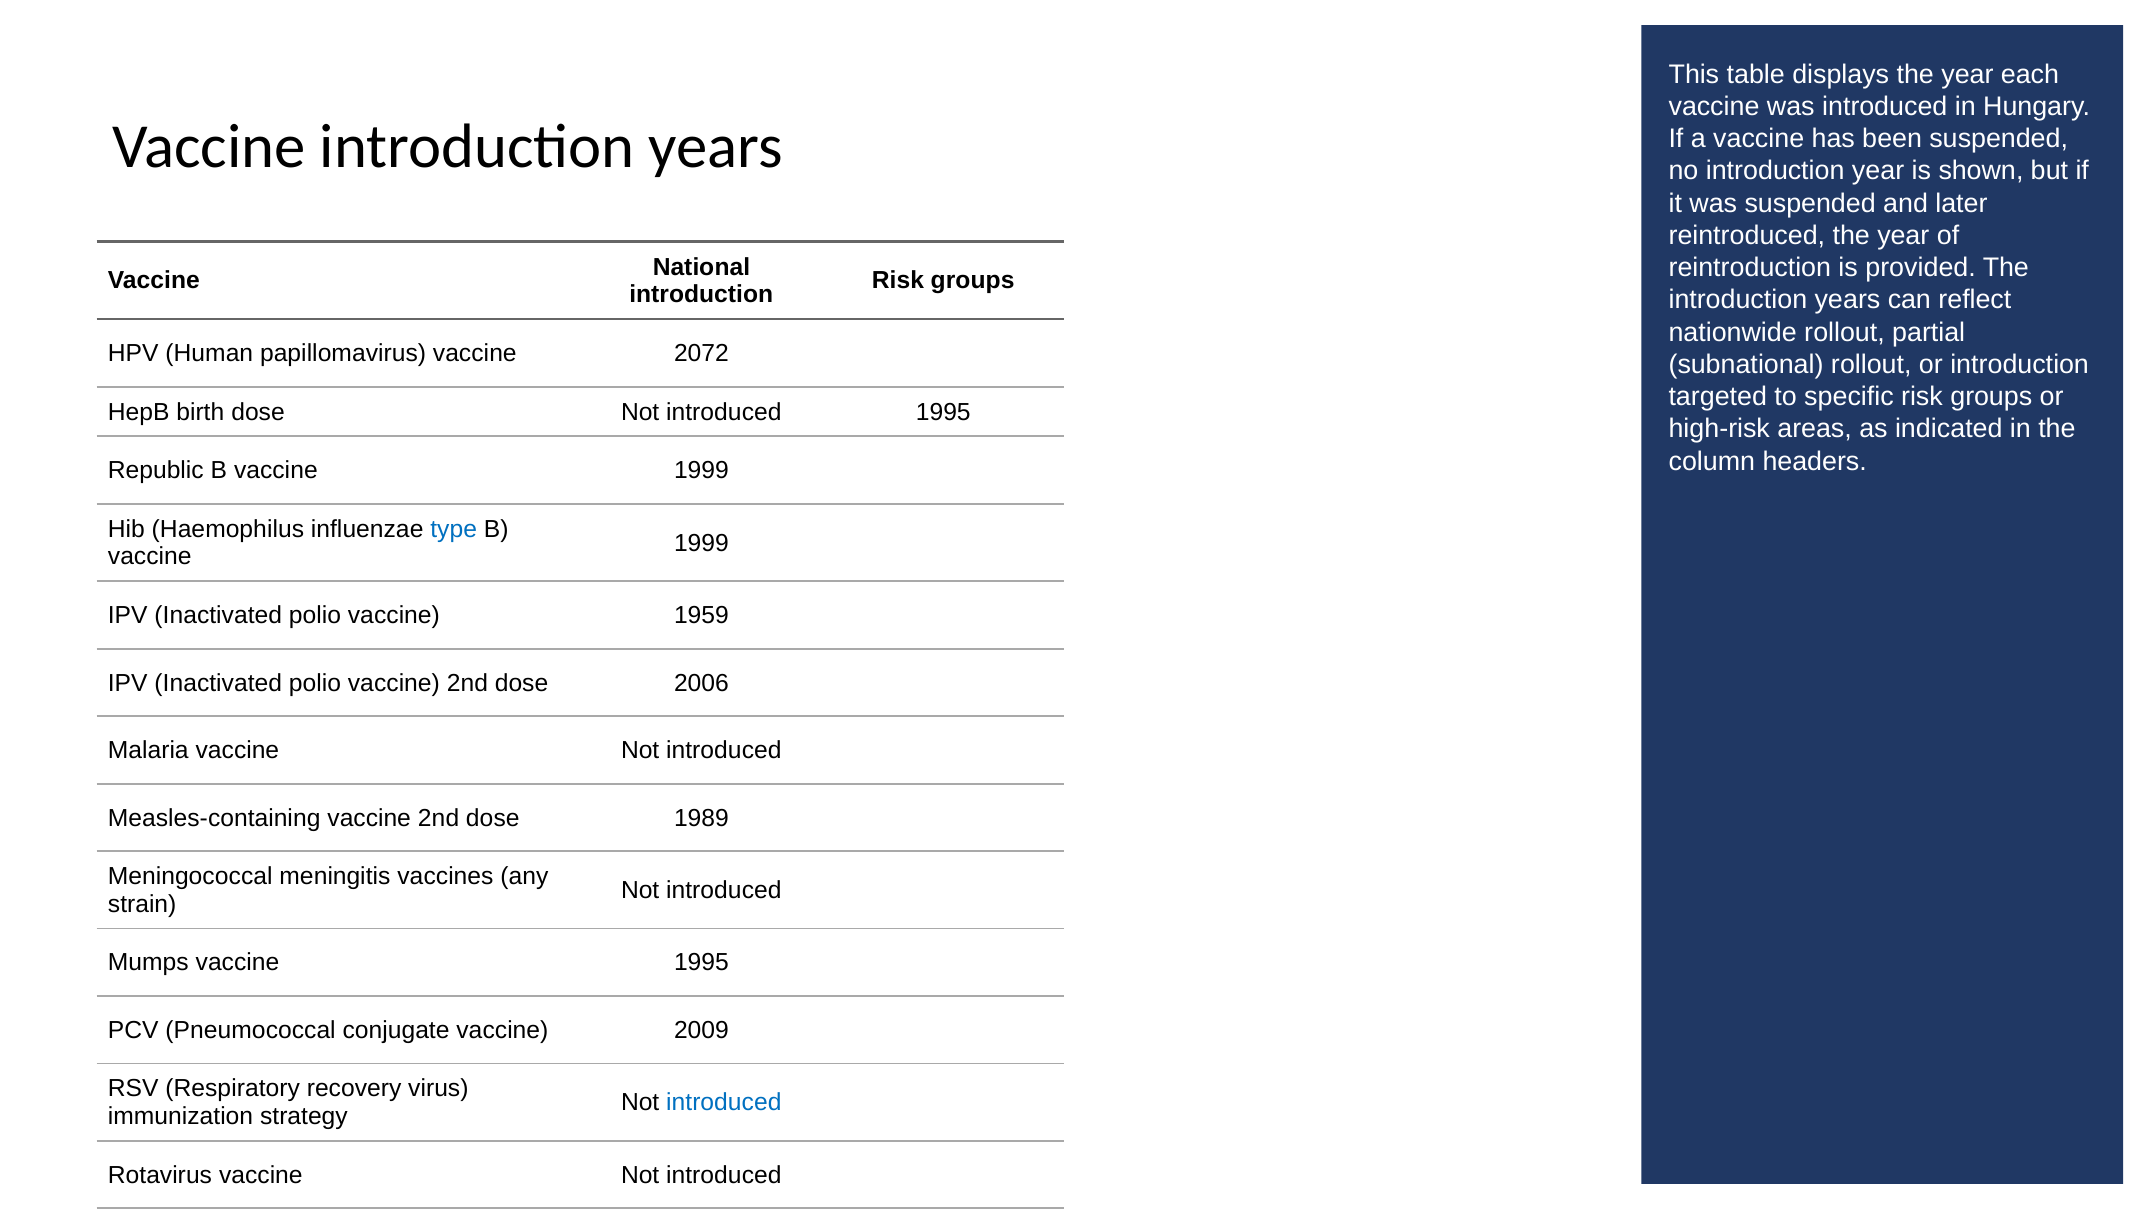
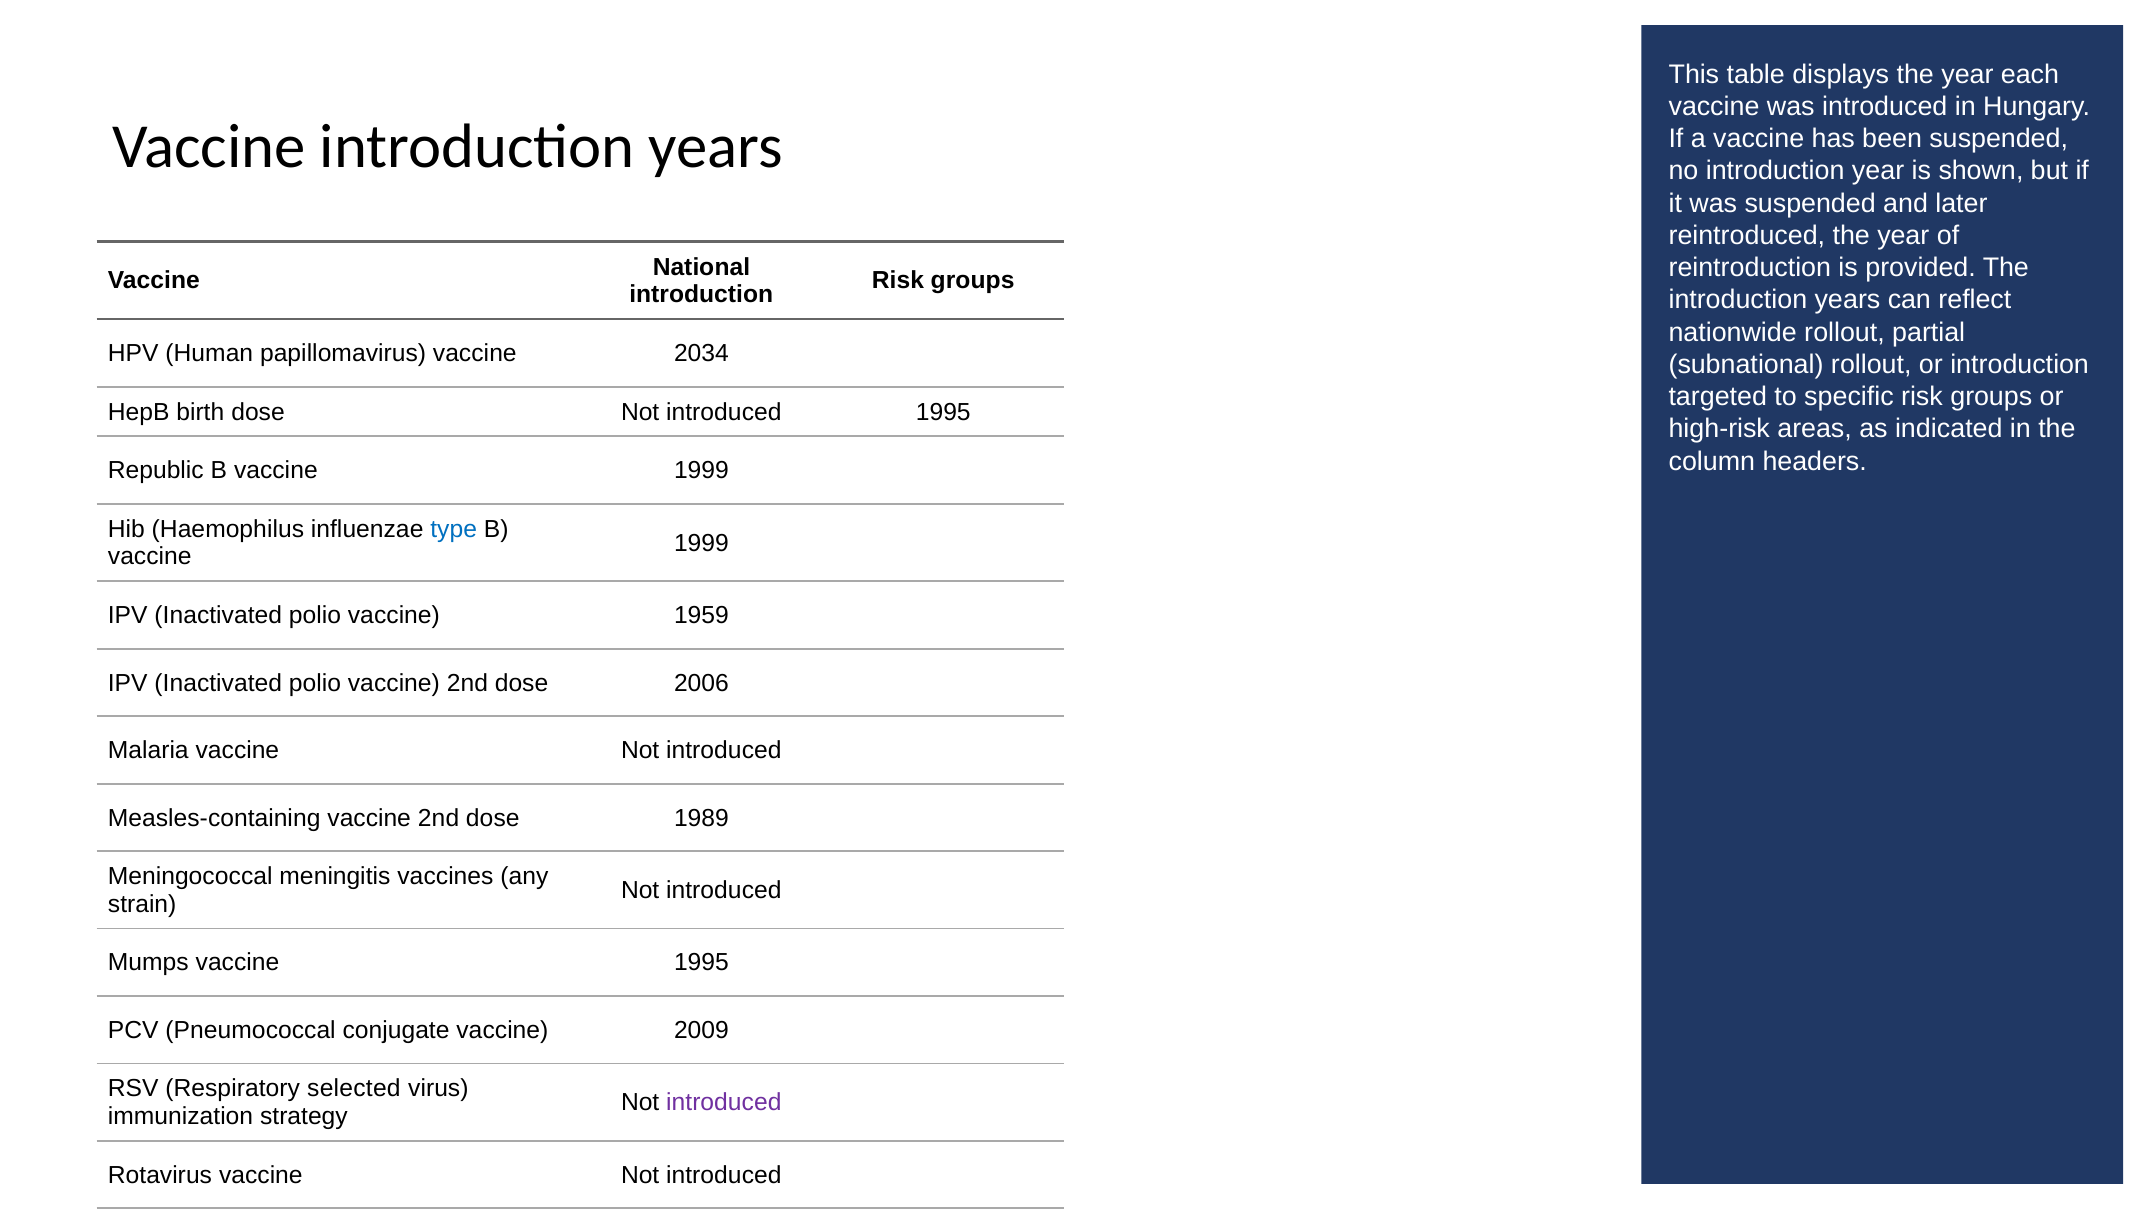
2072: 2072 -> 2034
recovery: recovery -> selected
introduced at (724, 1103) colour: blue -> purple
